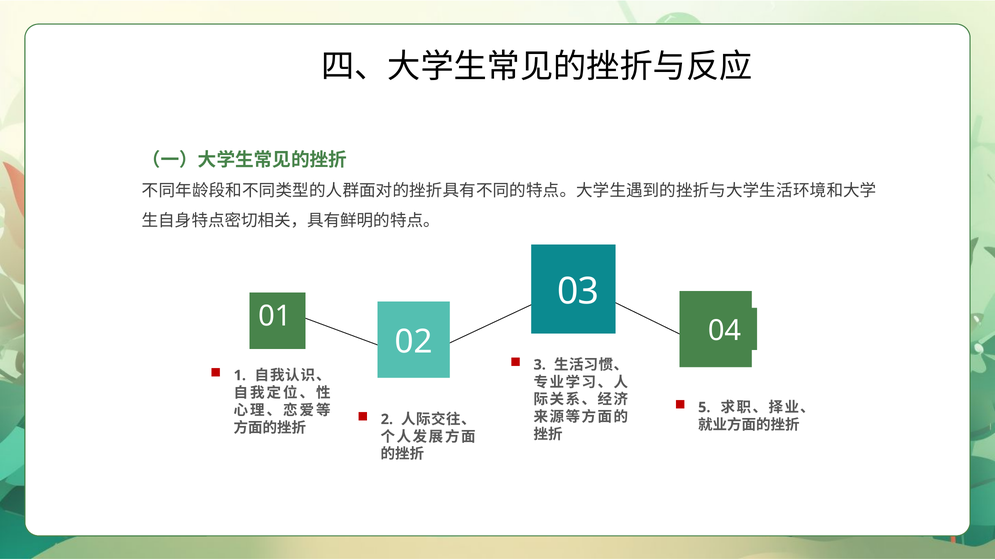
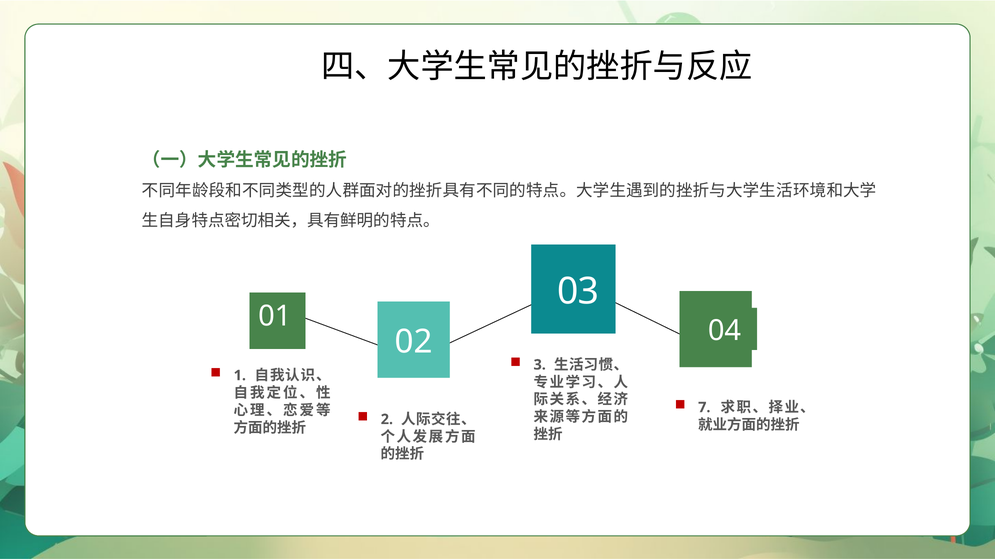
5: 5 -> 7
